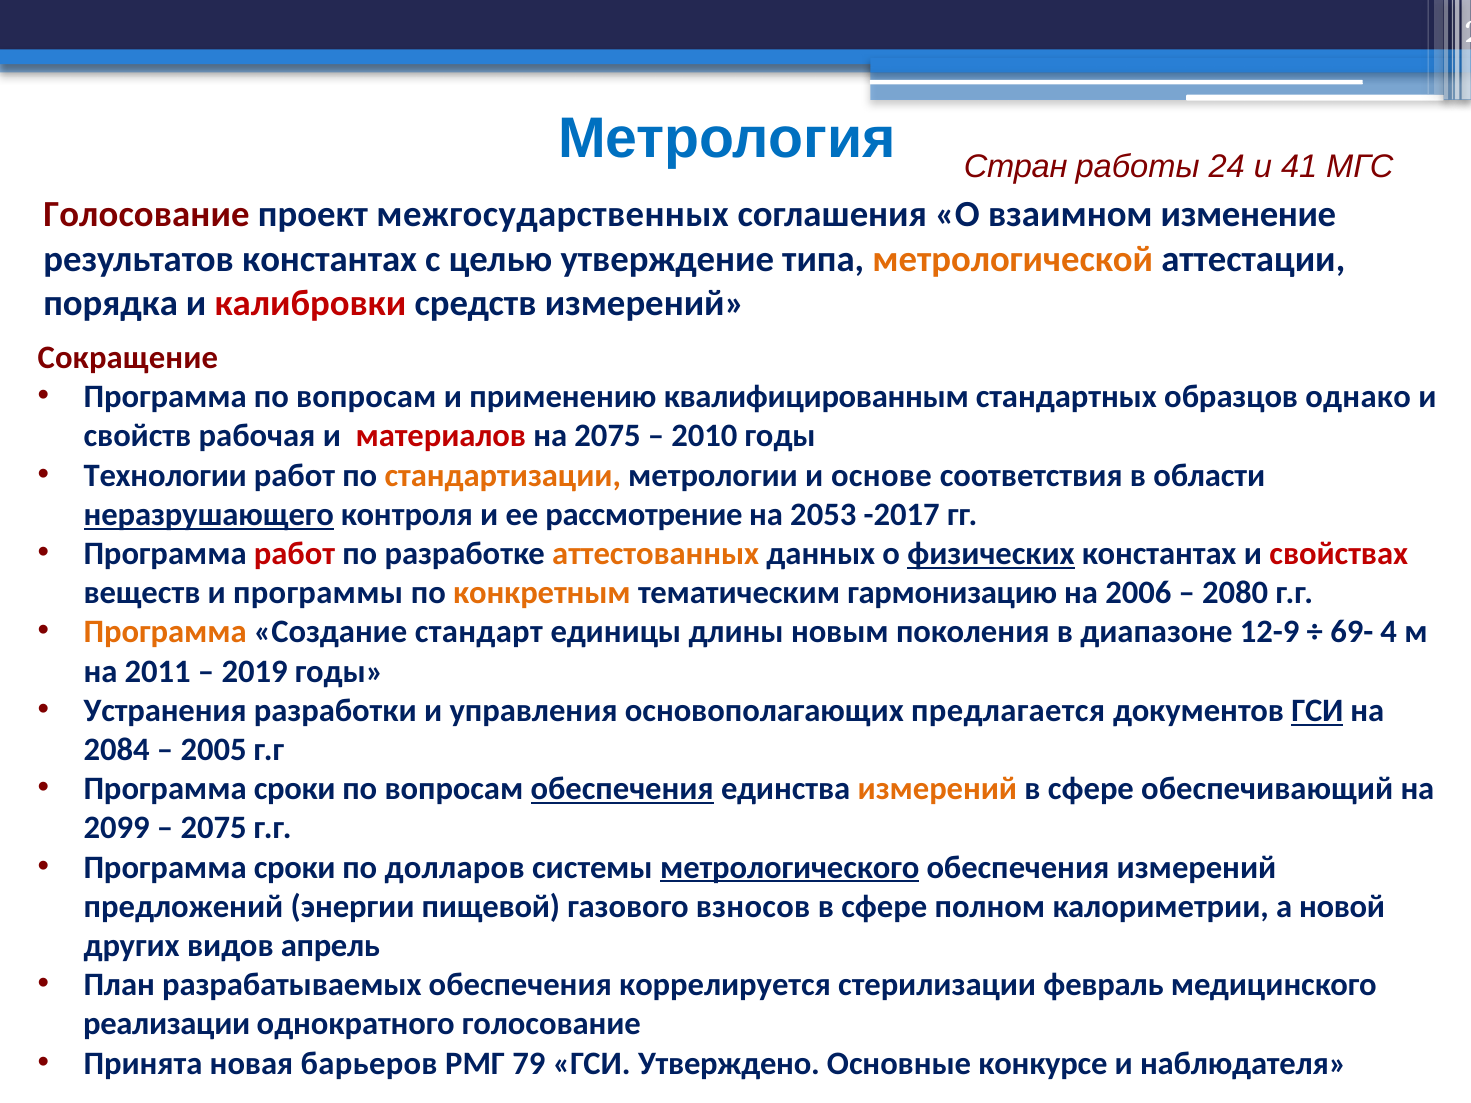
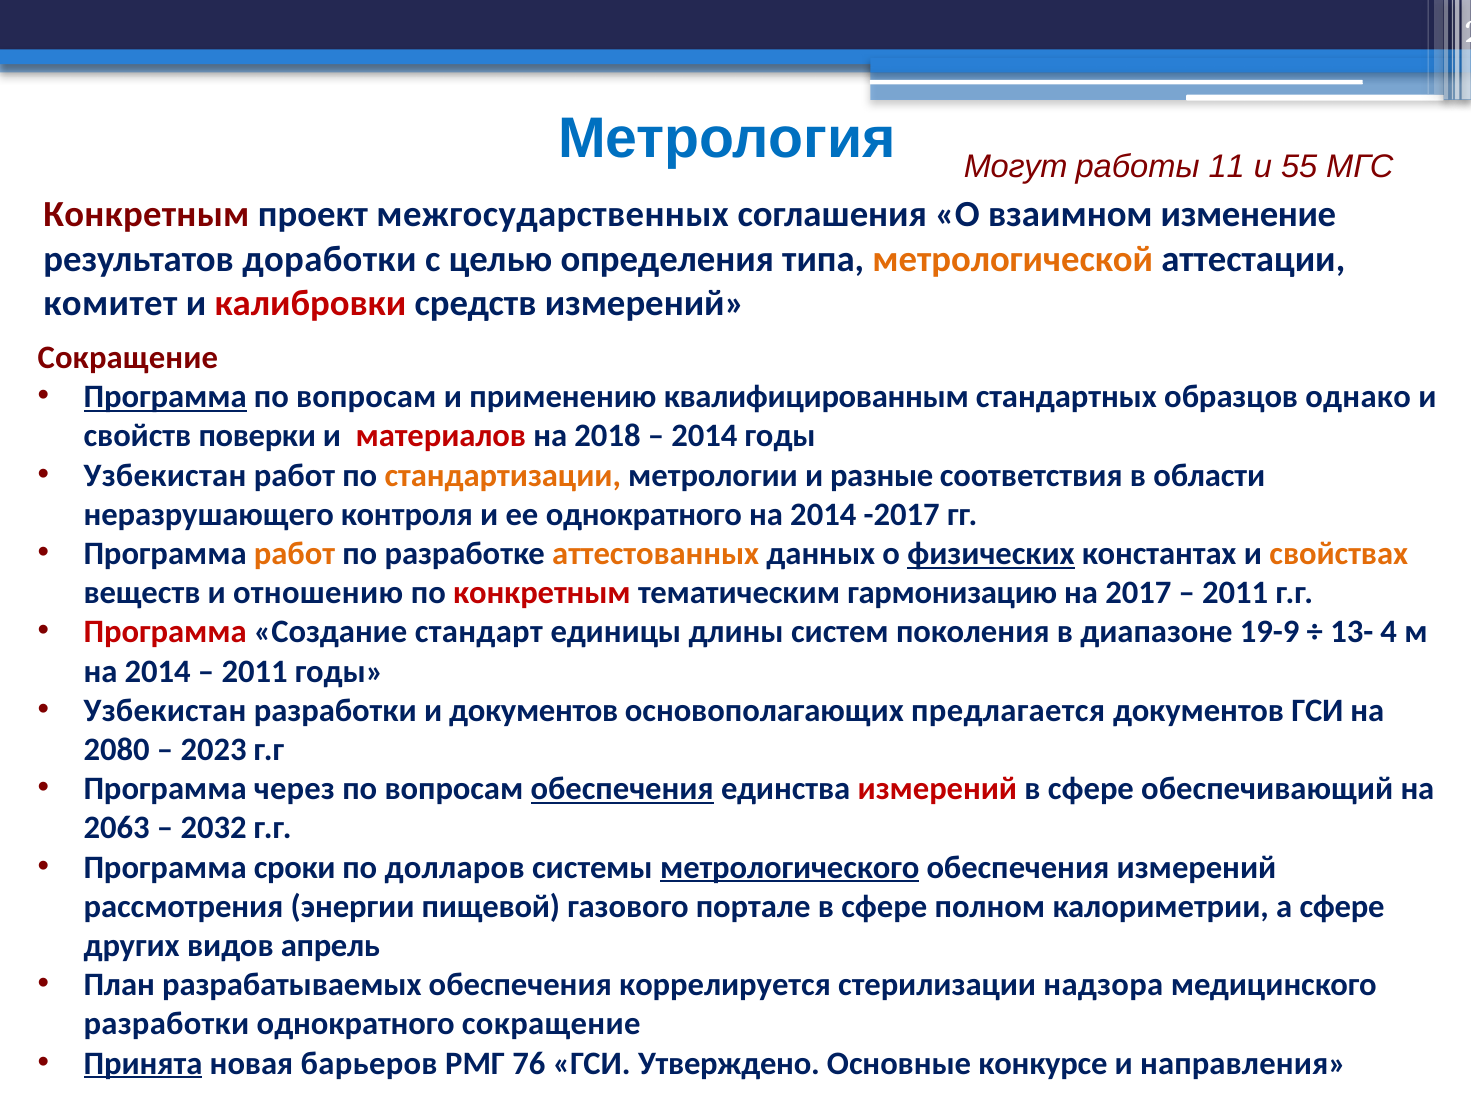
Стран: Стран -> Могут
24: 24 -> 11
41: 41 -> 55
Голосование at (146, 215): Голосование -> Конкретным
результатов константах: константах -> доработки
утверждение: утверждение -> определения
порядка: порядка -> комитет
Программа at (165, 397) underline: none -> present
рабочая: рабочая -> поверки
на 2075: 2075 -> 2018
2010 at (704, 436): 2010 -> 2014
Технологии at (165, 475): Технологии -> Узбекистан
основе: основе -> разные
неразрушающего underline: present -> none
ее рассмотрение: рассмотрение -> однократного
2053 at (823, 515): 2053 -> 2014
работ at (294, 554) colour: red -> orange
свойствах colour: red -> orange
программы: программы -> отношению
конкретным at (542, 593) colour: orange -> red
2006: 2006 -> 2017
2080 at (1235, 593): 2080 -> 2011
Программа at (165, 632) colour: orange -> red
новым: новым -> систем
12-9: 12-9 -> 19-9
69-: 69- -> 13-
2011 at (158, 671): 2011 -> 2014
2019 at (255, 671): 2019 -> 2011
Устранения at (165, 711): Устранения -> Узбекистан
и управления: управления -> документов
ГСИ at (1317, 711) underline: present -> none
2084: 2084 -> 2080
2005: 2005 -> 2023
сроки at (295, 789): сроки -> через
измерений at (937, 789) colour: orange -> red
2099: 2099 -> 2063
2075 at (214, 828): 2075 -> 2032
предложений: предложений -> рассмотрения
взносов: взносов -> портале
а новой: новой -> сфере
февраль: февраль -> надзора
реализации at (167, 1024): реализации -> разработки
однократного голосование: голосование -> сокращение
Принята underline: none -> present
79: 79 -> 76
наблюдателя: наблюдателя -> направления
